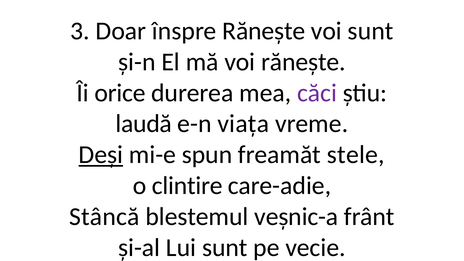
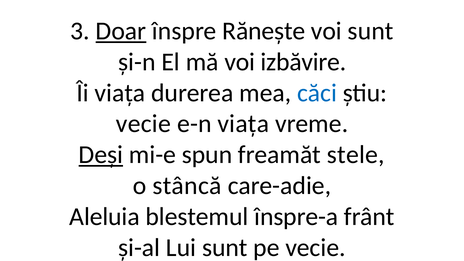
Doar underline: none -> present
voi rănește: rănește -> izbăvire
Îi orice: orice -> viața
căci colour: purple -> blue
laudă at (144, 124): laudă -> vecie
clintire: clintire -> stâncă
Stâncă: Stâncă -> Aleluia
veșnic-a: veșnic-a -> înspre-a
